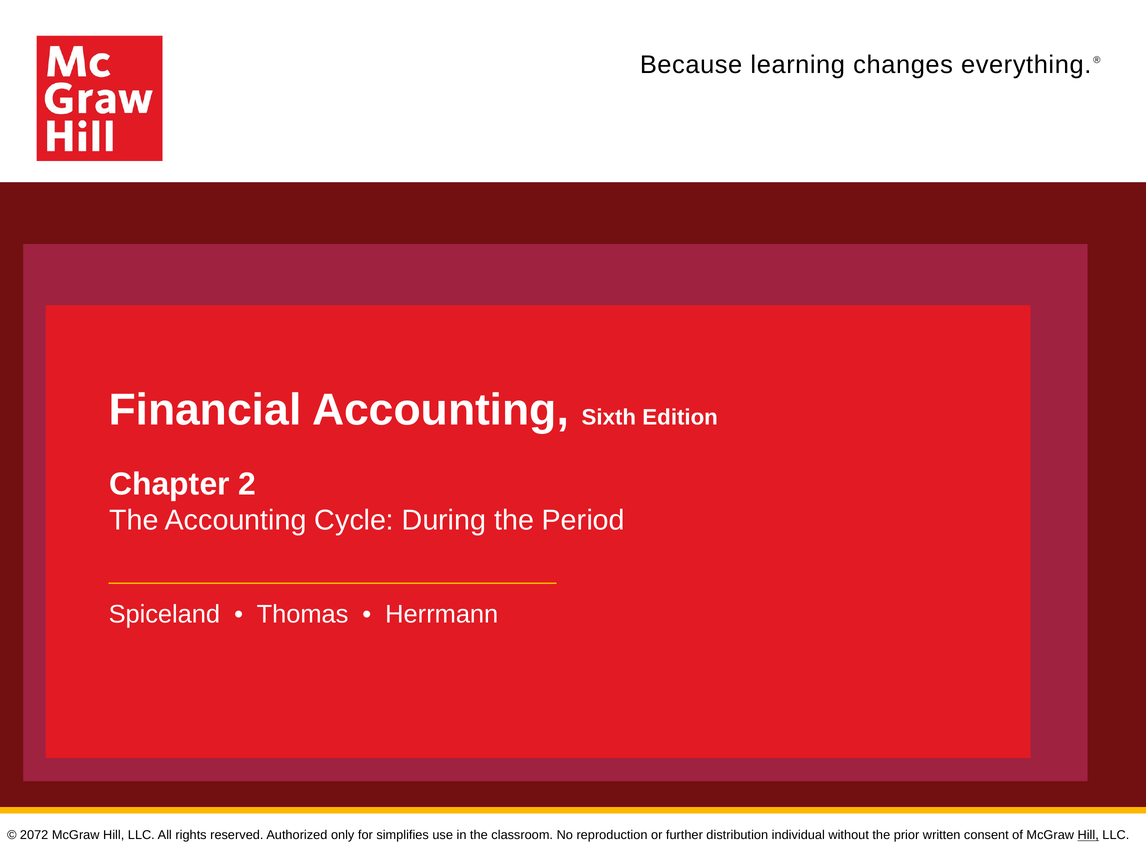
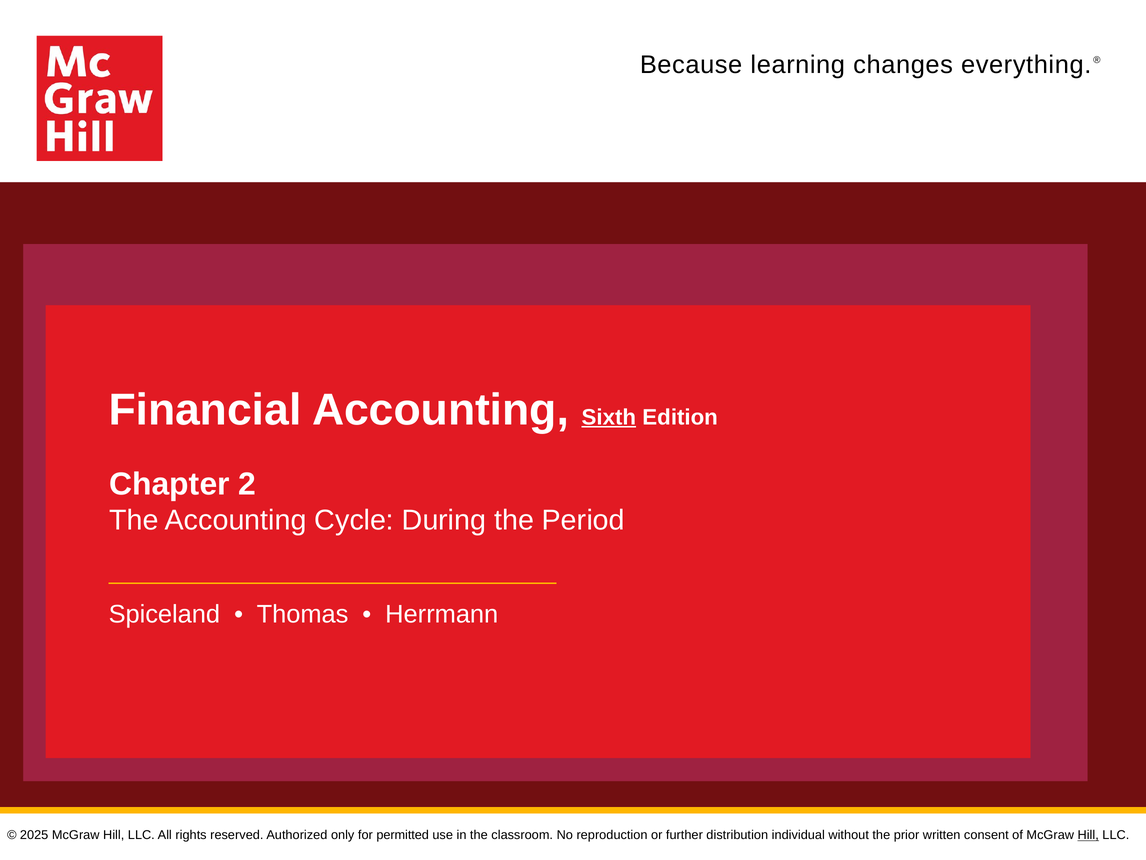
Sixth underline: none -> present
2072: 2072 -> 2025
simplifies: simplifies -> permitted
